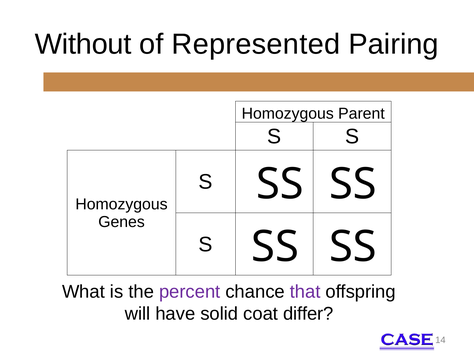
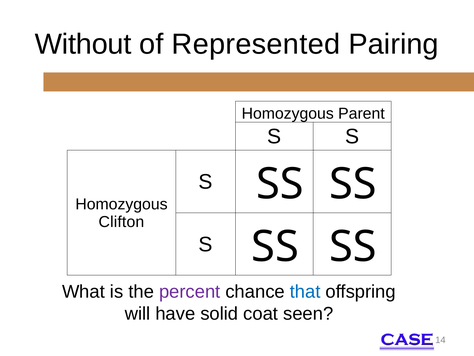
Genes: Genes -> Clifton
that colour: purple -> blue
differ: differ -> seen
